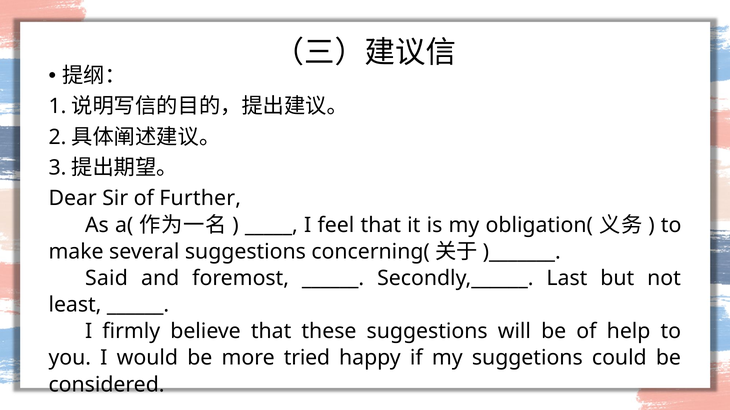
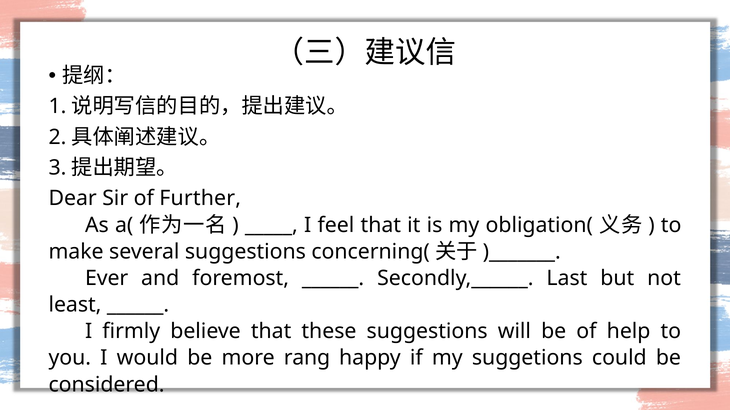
Said: Said -> Ever
tried: tried -> rang
